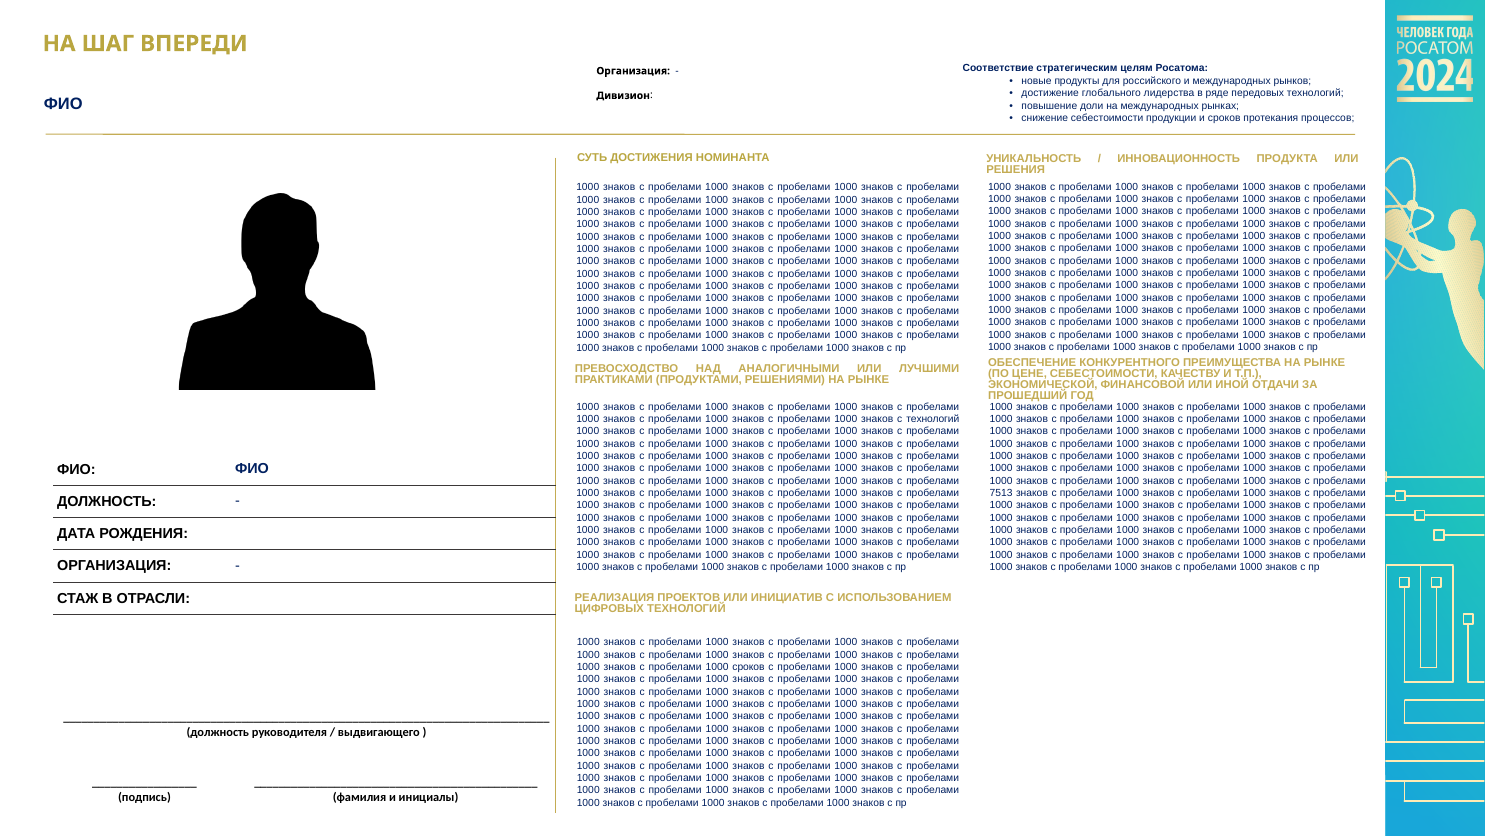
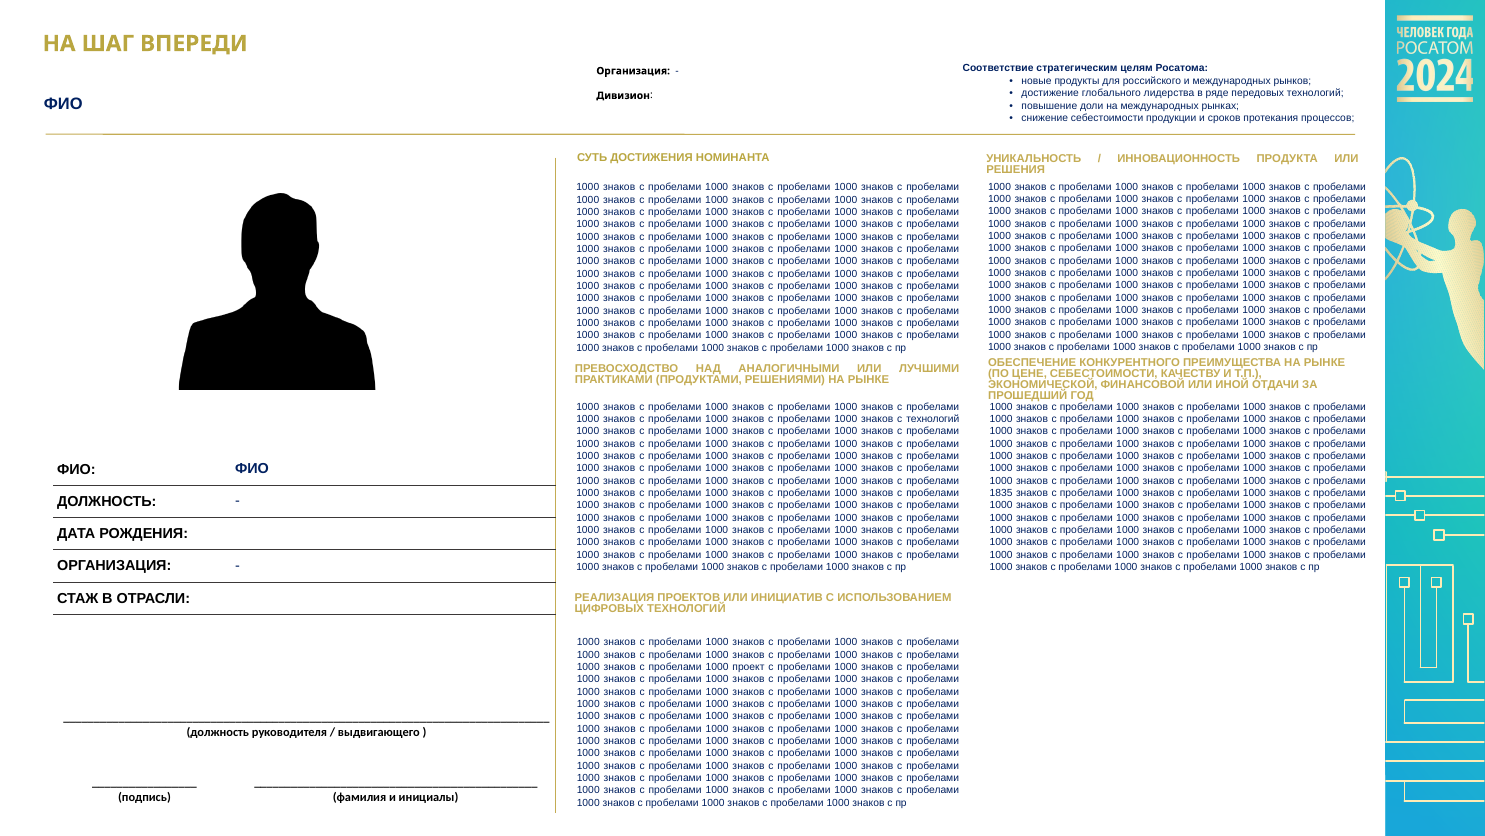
7513: 7513 -> 1835
1000 сроков: сроков -> проект
